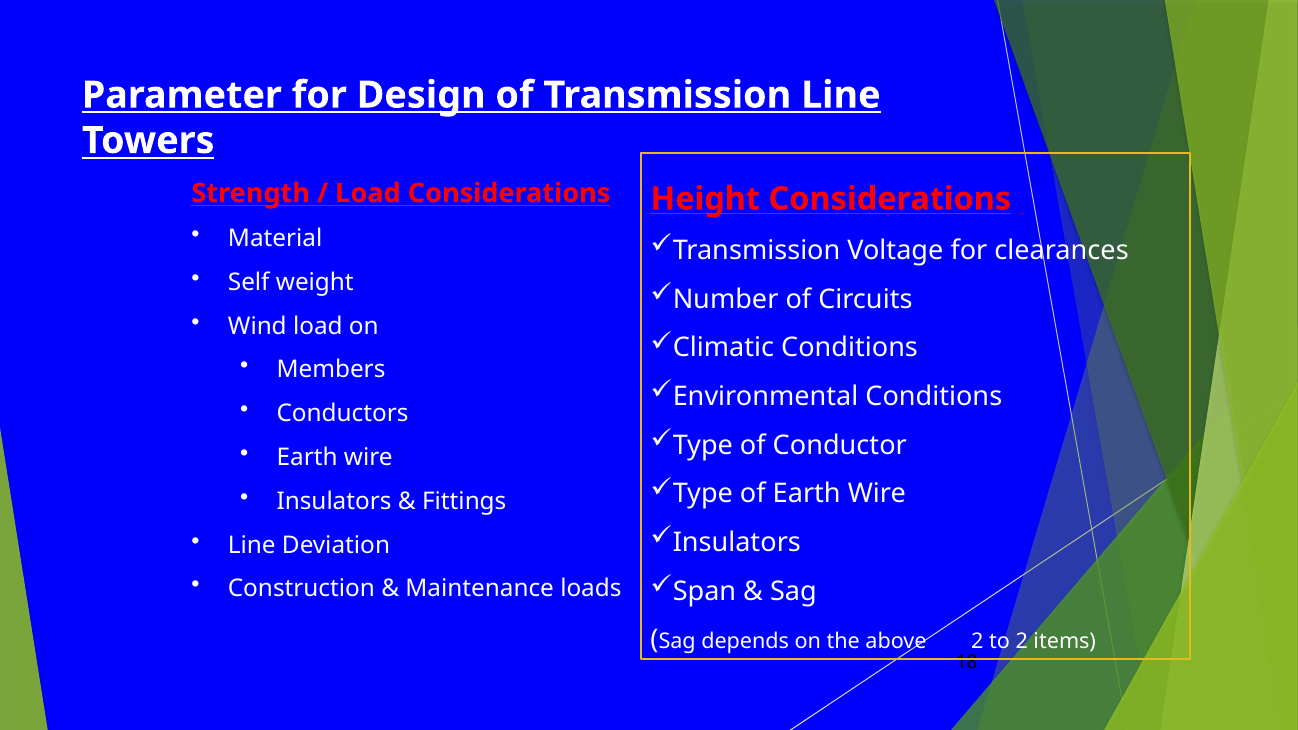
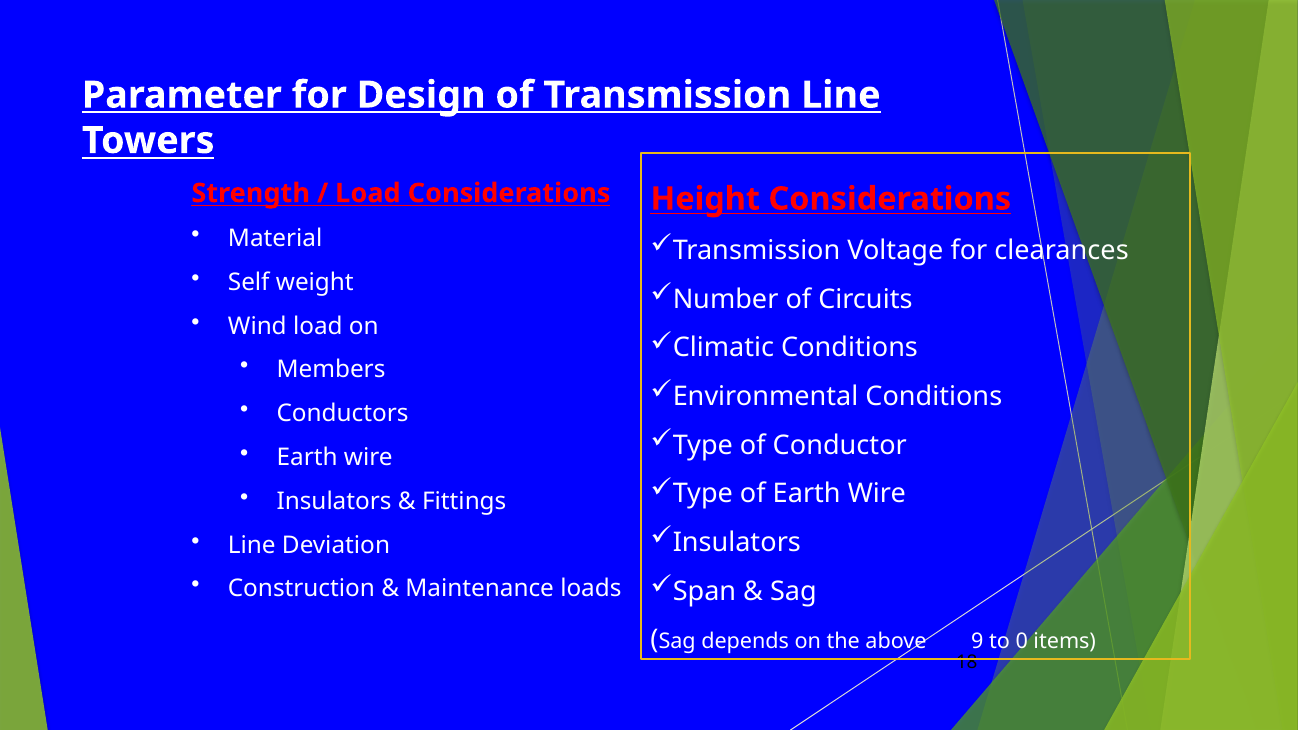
above 2: 2 -> 9
to 2: 2 -> 0
